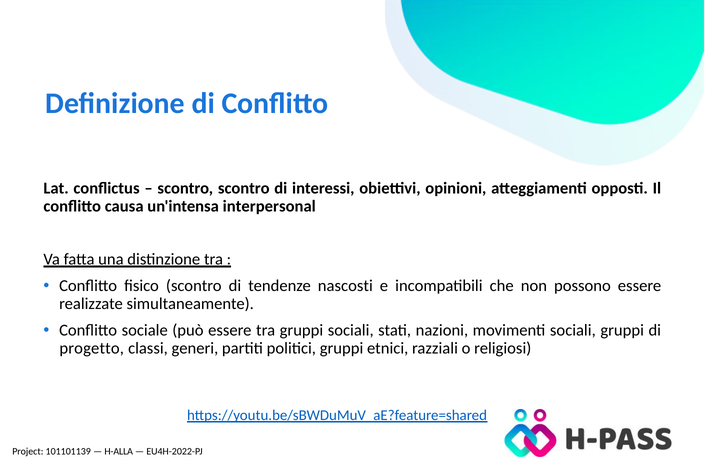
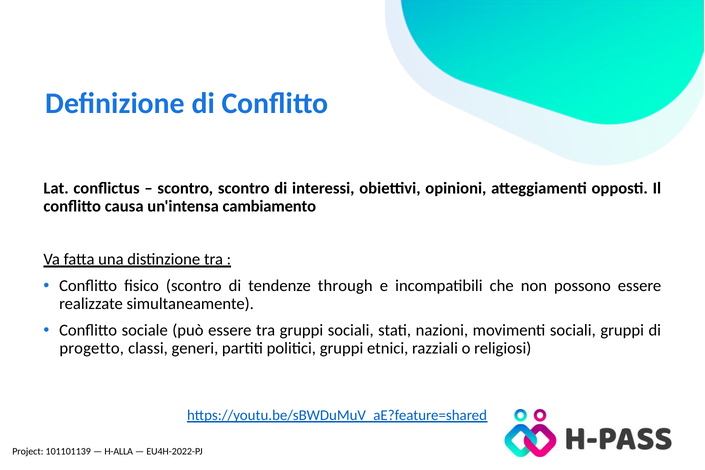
interpersonal: interpersonal -> cambiamento
nascosti: nascosti -> through
